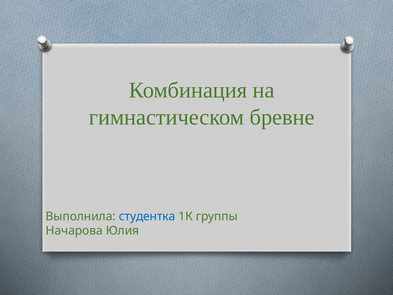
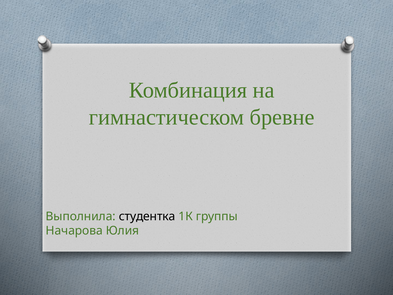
студентка colour: blue -> black
